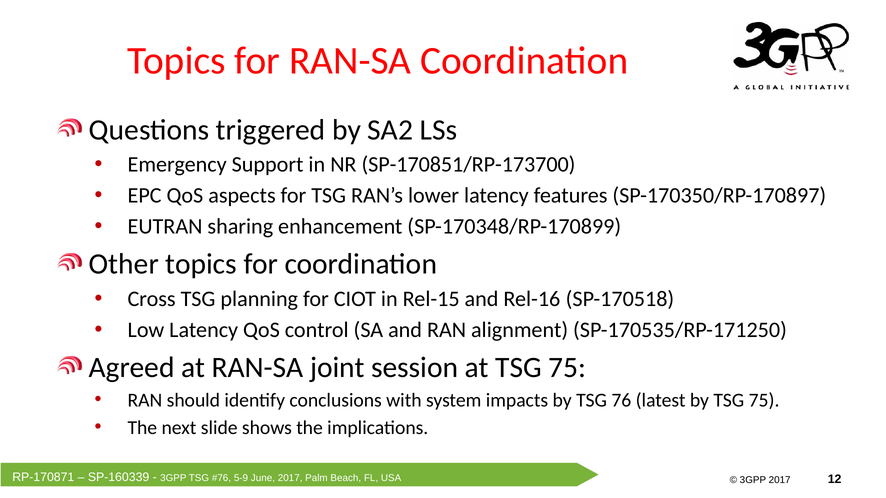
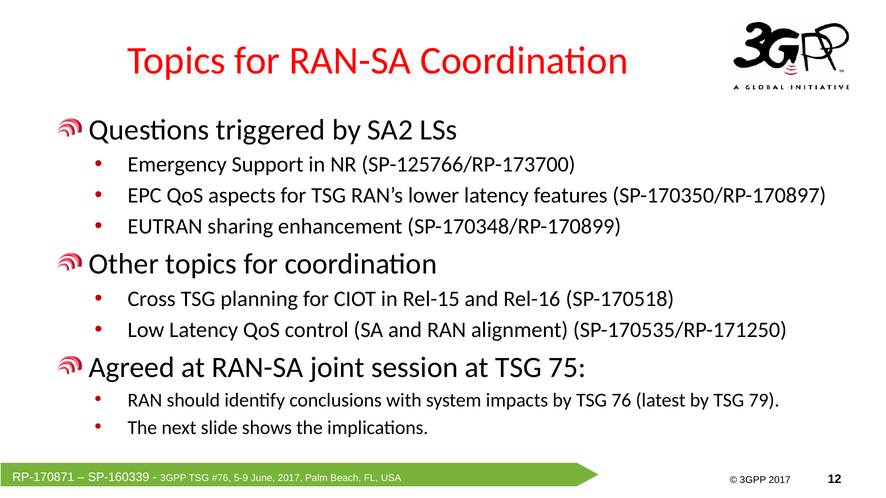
SP-170851/RP-173700: SP-170851/RP-173700 -> SP-125766/RP-173700
by TSG 75: 75 -> 79
